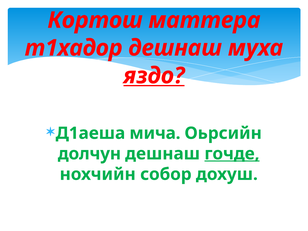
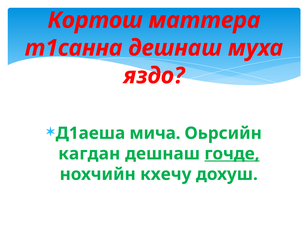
т1хадор: т1хадор -> т1санна
яздо underline: present -> none
долчун: долчун -> кагдан
собор: собор -> кхечу
